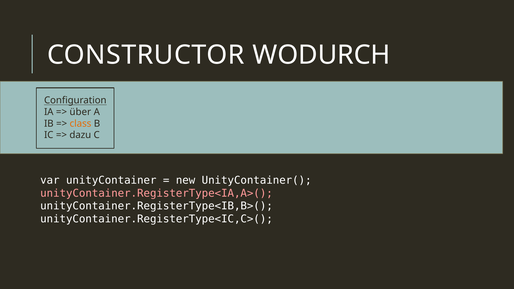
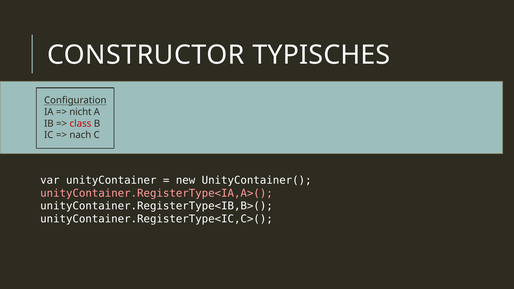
WODURCH: WODURCH -> TYPISCHES
über: über -> nicht
class colour: orange -> red
dazu: dazu -> nach
